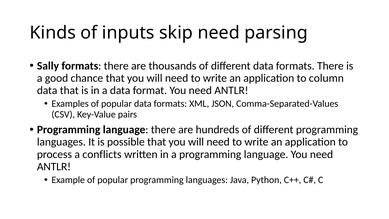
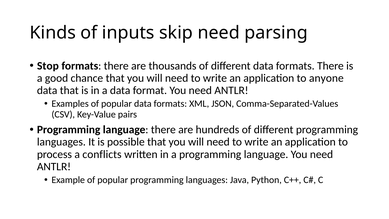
Sally: Sally -> Stop
column: column -> anyone
